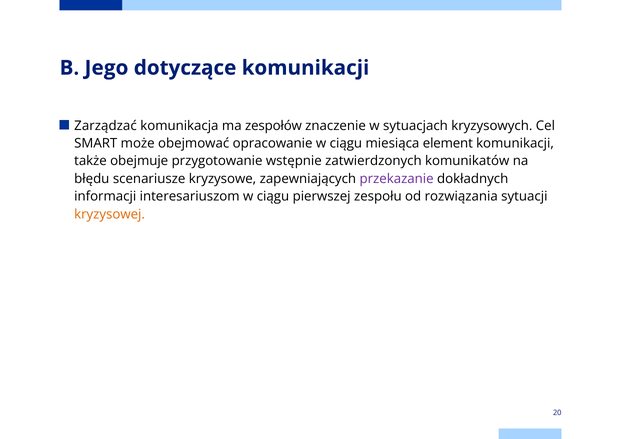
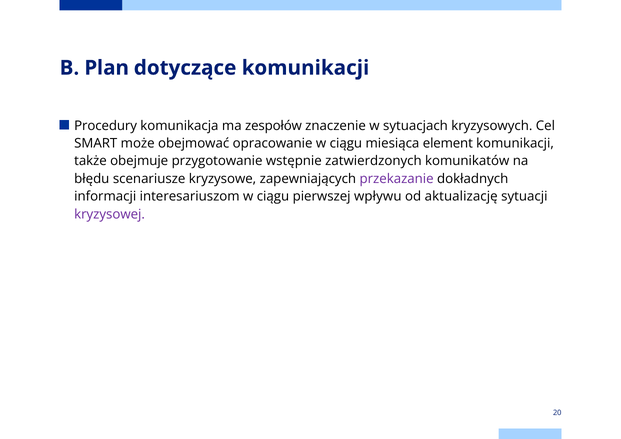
Jego: Jego -> Plan
Zarządzać: Zarządzać -> Procedury
zespołu: zespołu -> wpływu
rozwiązania: rozwiązania -> aktualizację
kryzysowej colour: orange -> purple
